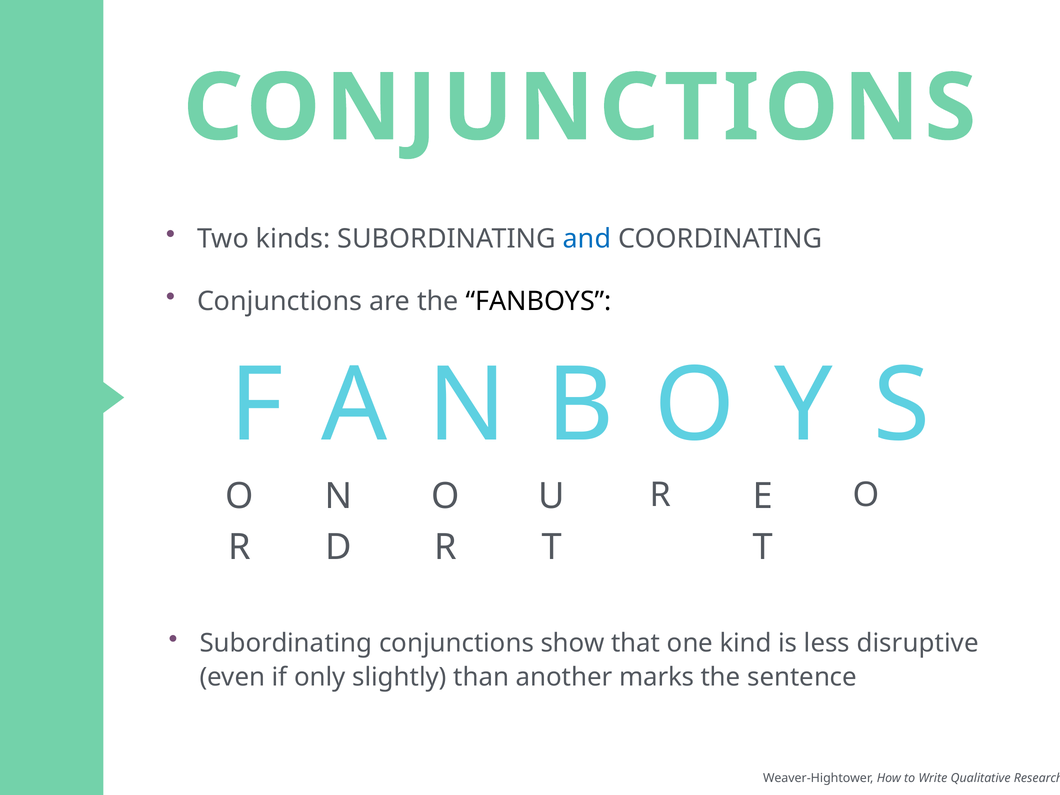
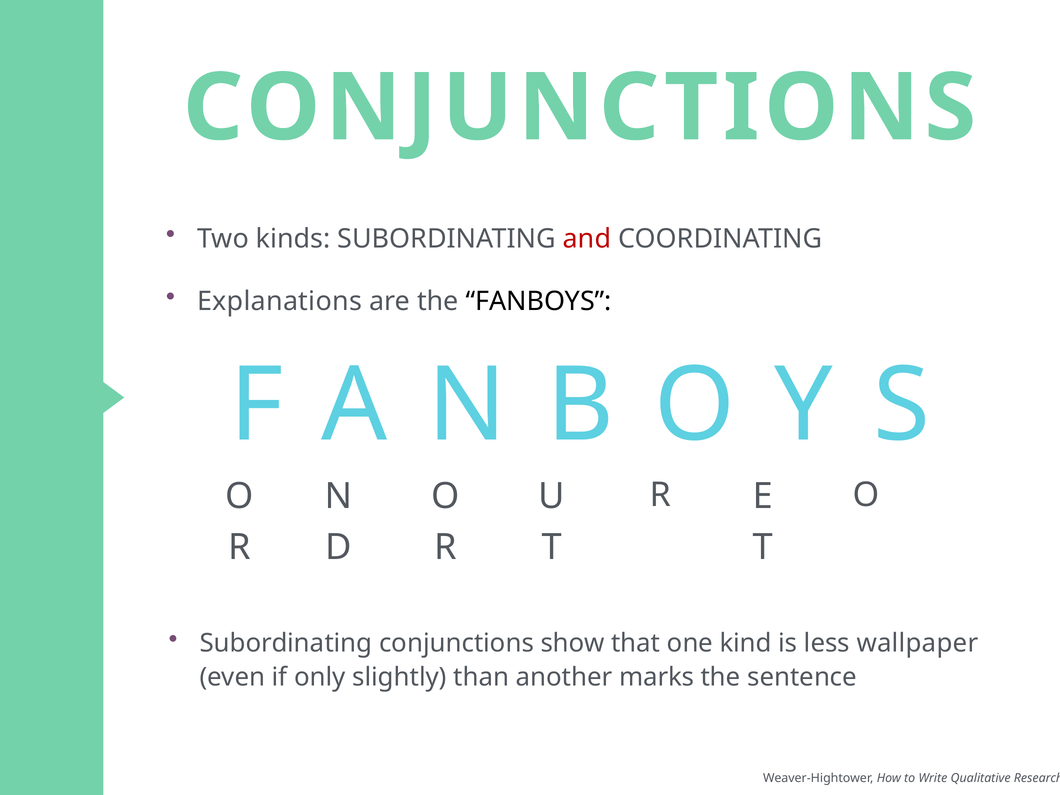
and colour: blue -> red
Conjunctions at (280, 301): Conjunctions -> Explanations
disruptive: disruptive -> wallpaper
